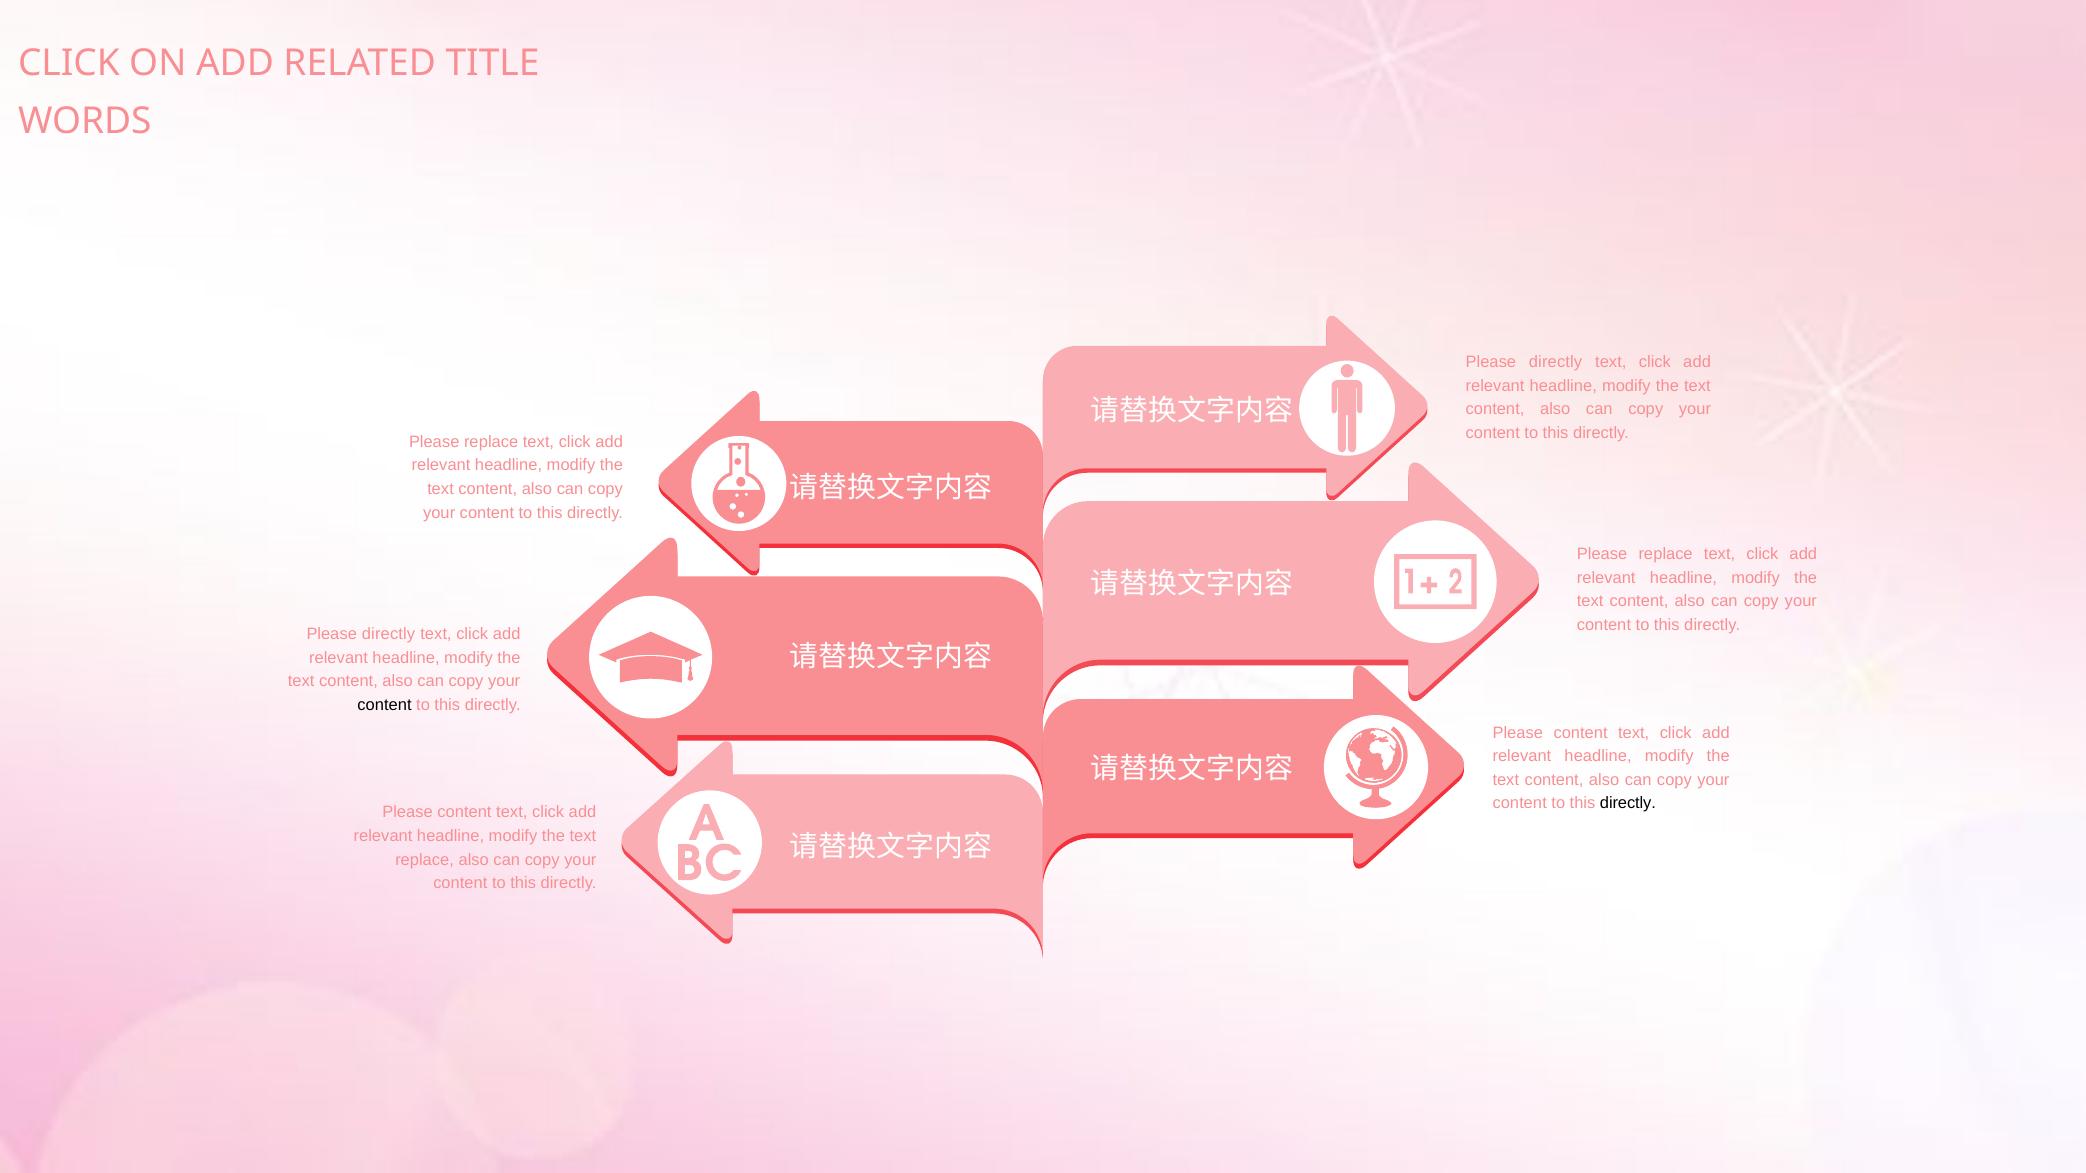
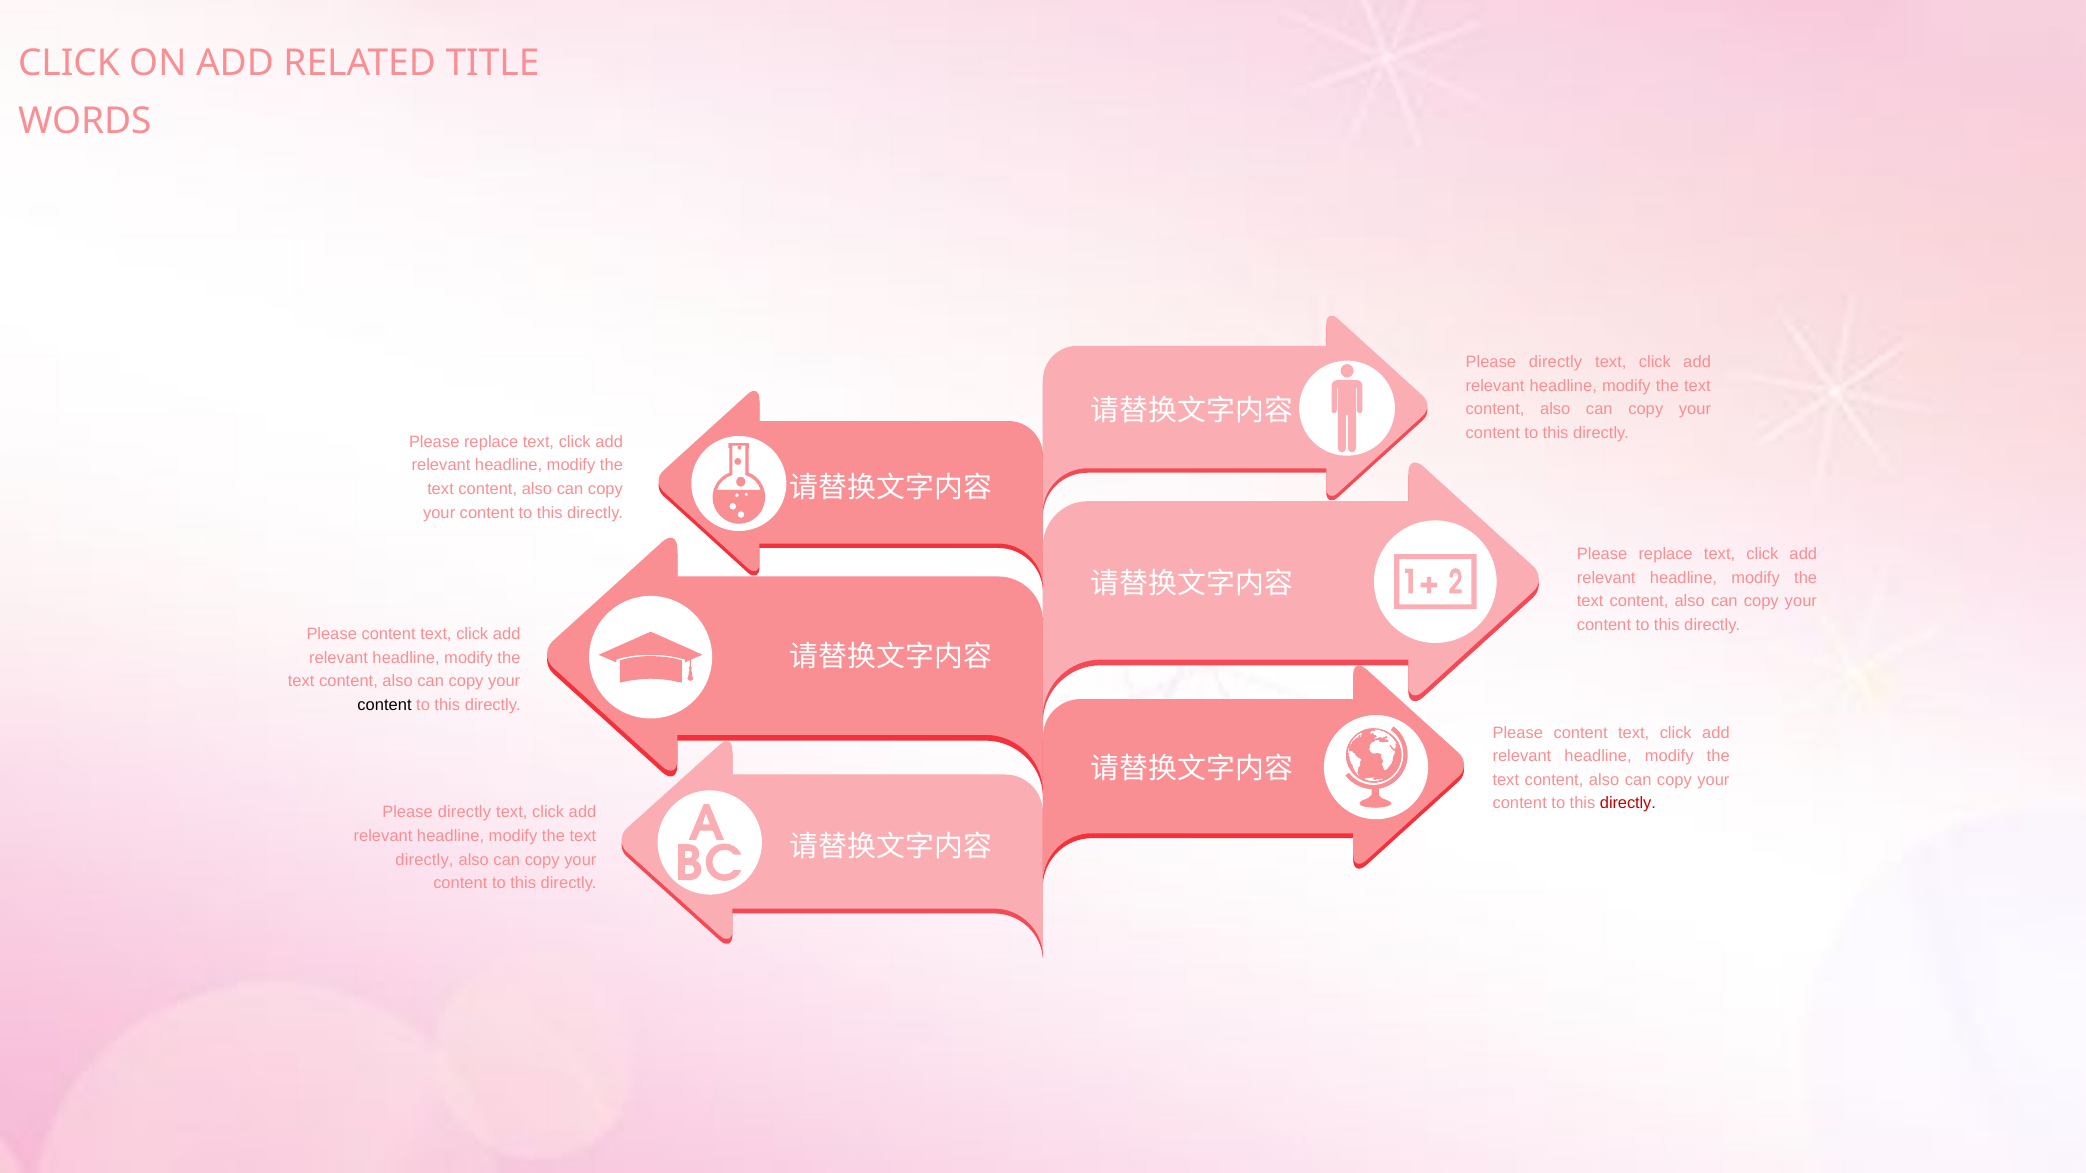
directly at (389, 634): directly -> content
directly at (1628, 804) colour: black -> red
content at (464, 813): content -> directly
replace at (425, 860): replace -> directly
